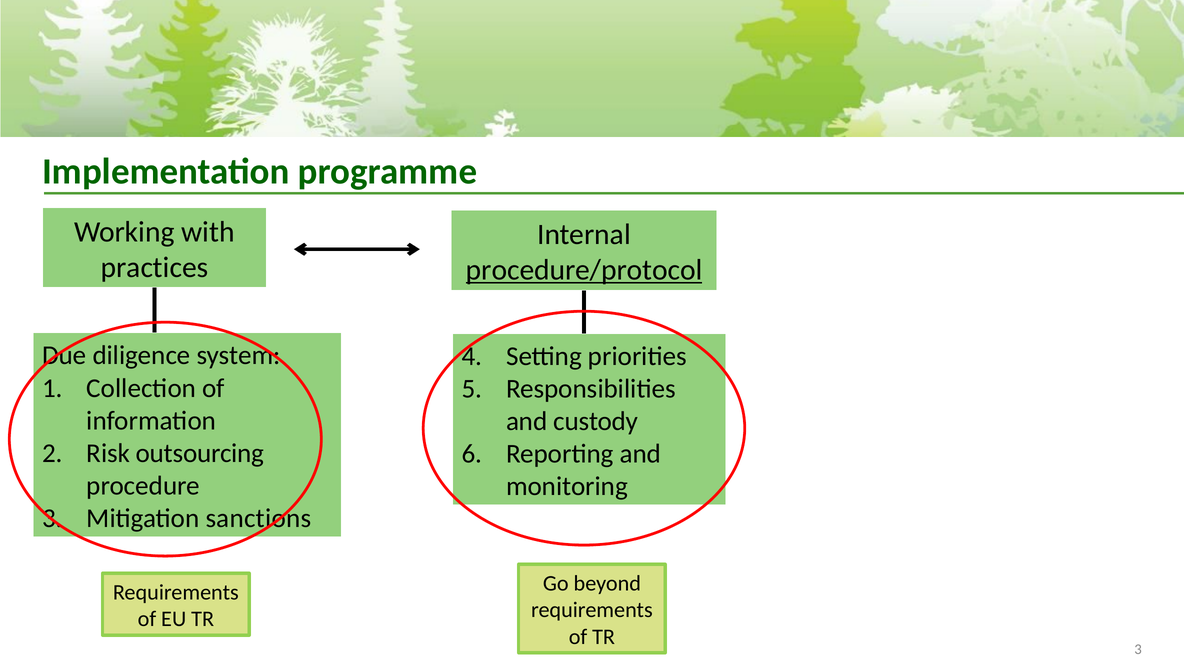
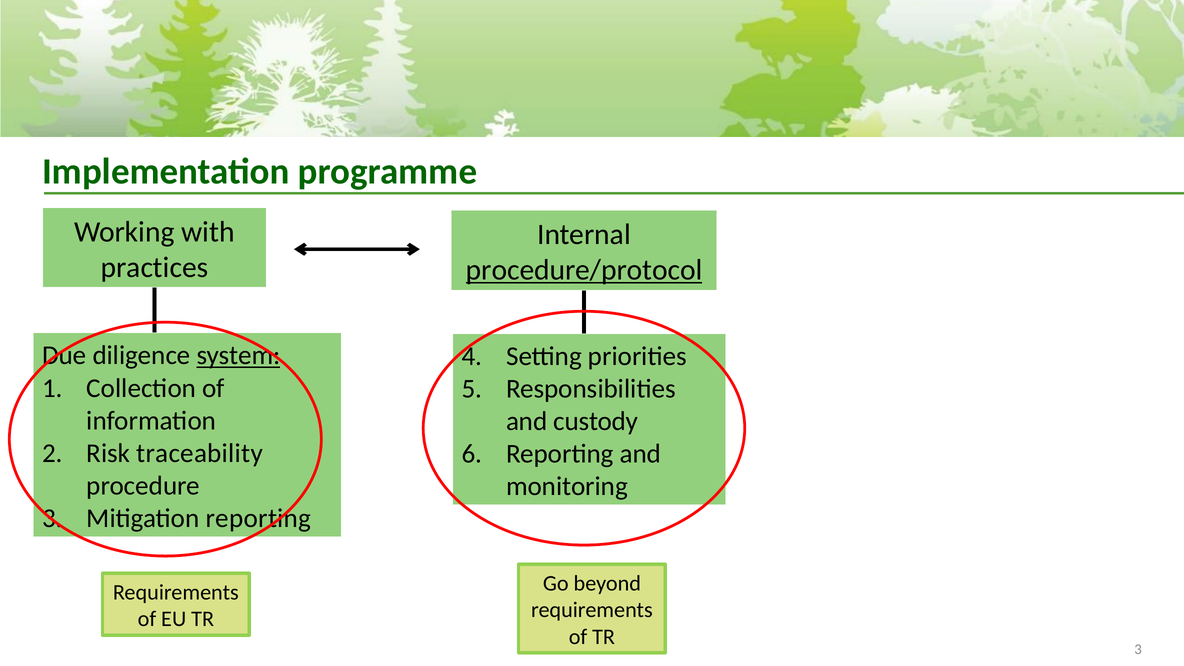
system underline: none -> present
outsourcing: outsourcing -> traceability
Mitigation sanctions: sanctions -> reporting
